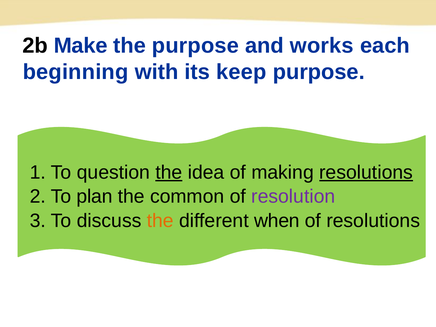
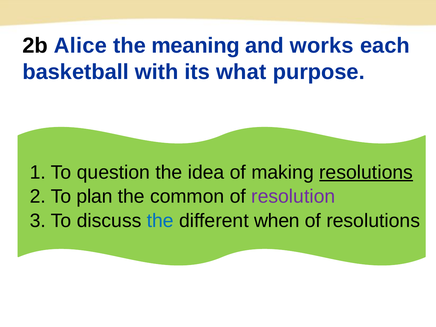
Make: Make -> Alice
the purpose: purpose -> meaning
beginning: beginning -> basketball
keep: keep -> what
the at (169, 172) underline: present -> none
the at (160, 221) colour: orange -> blue
